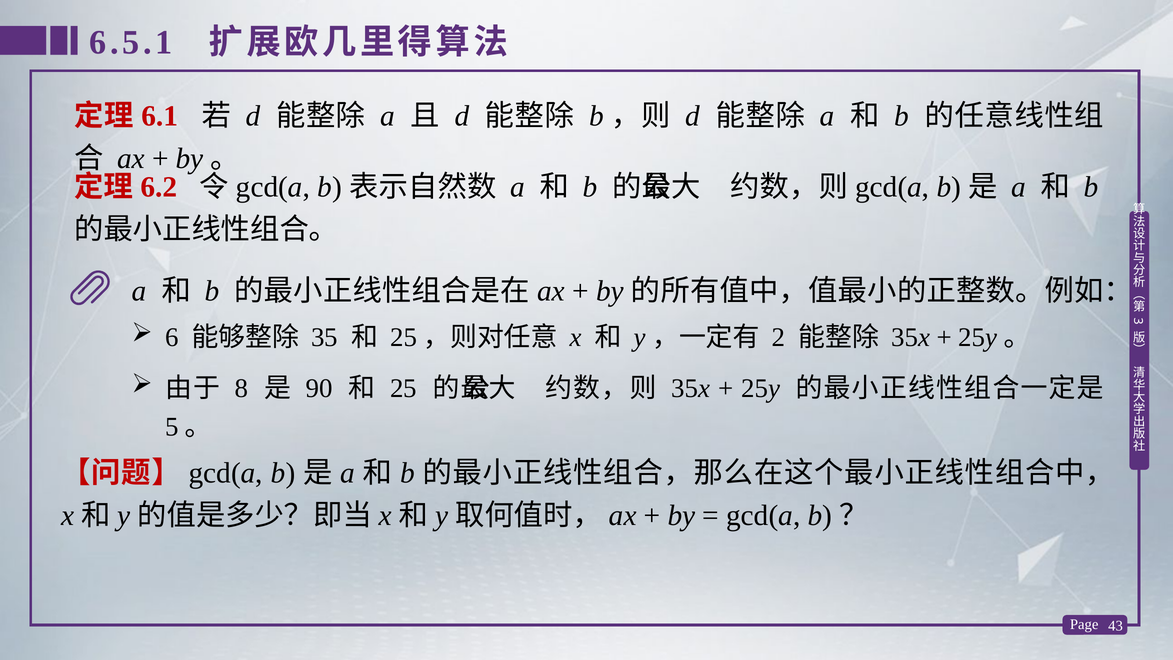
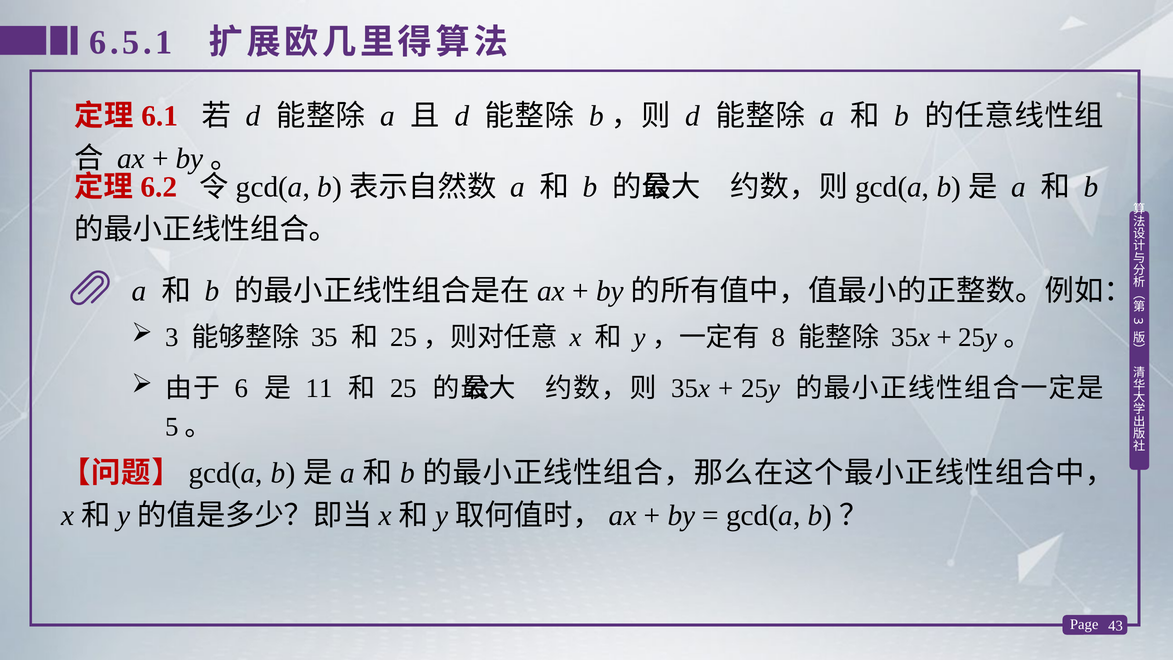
6 at (172, 337): 6 -> 3
2: 2 -> 8
8: 8 -> 6
90: 90 -> 11
